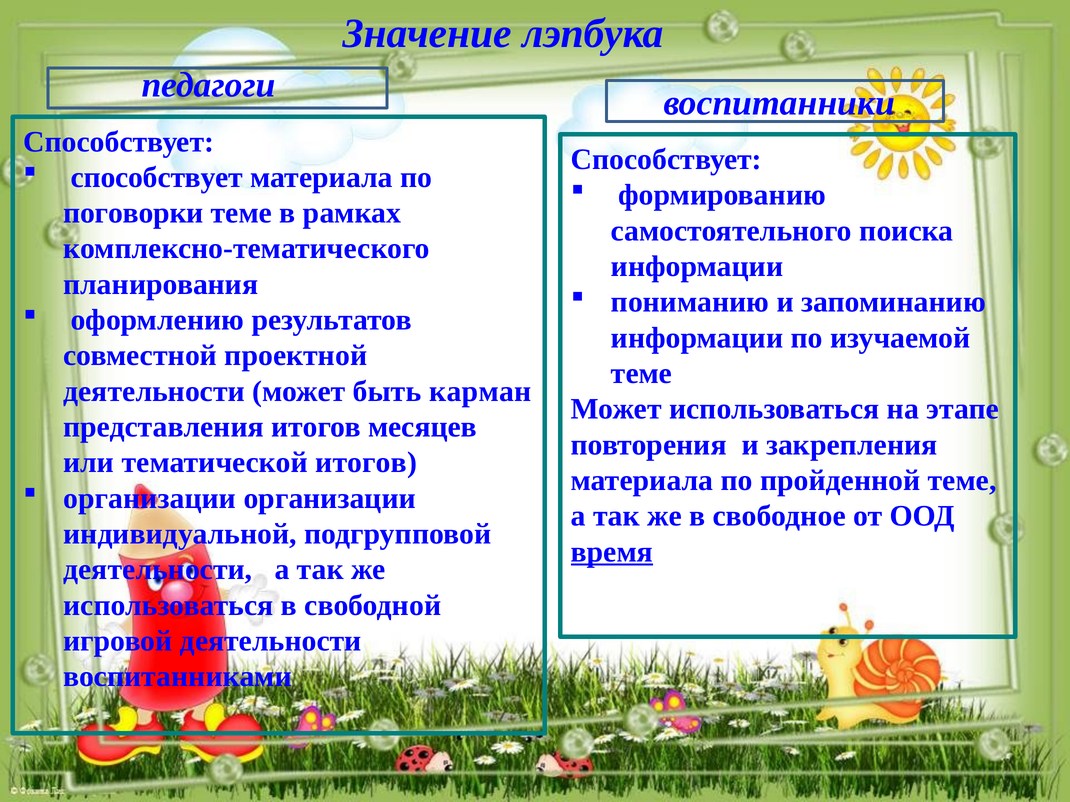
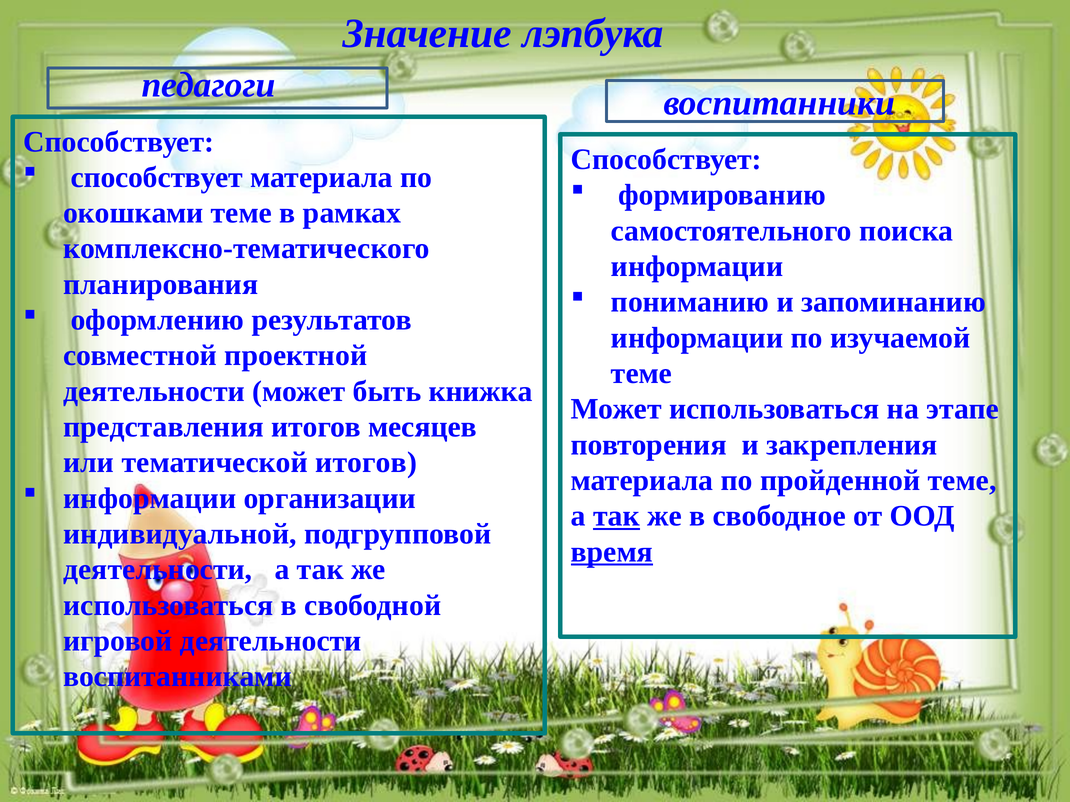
поговорки: поговорки -> окошками
карман: карман -> книжка
организации at (150, 499): организации -> информации
так at (616, 516) underline: none -> present
